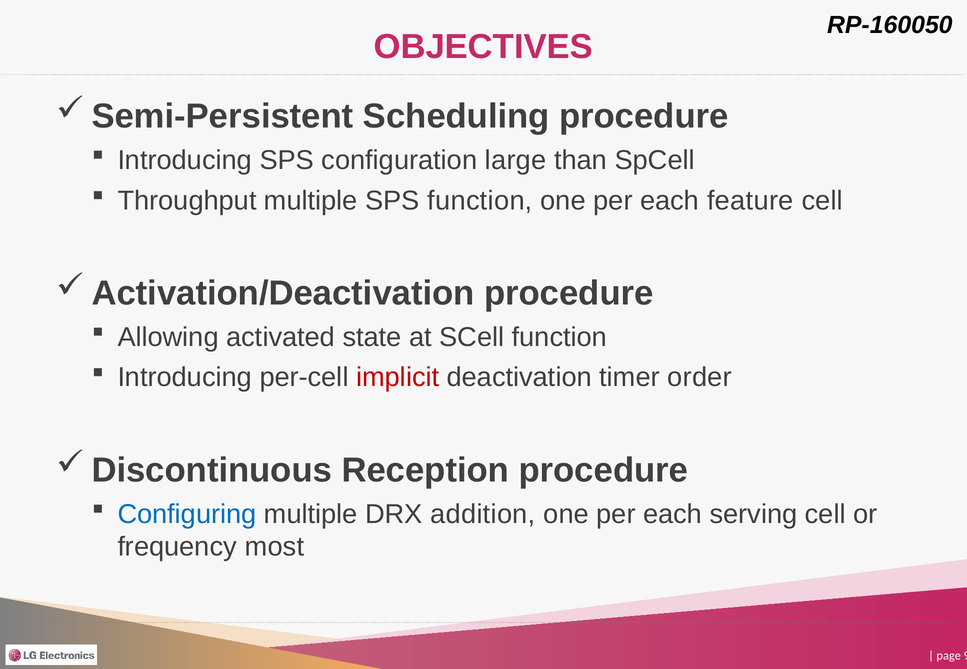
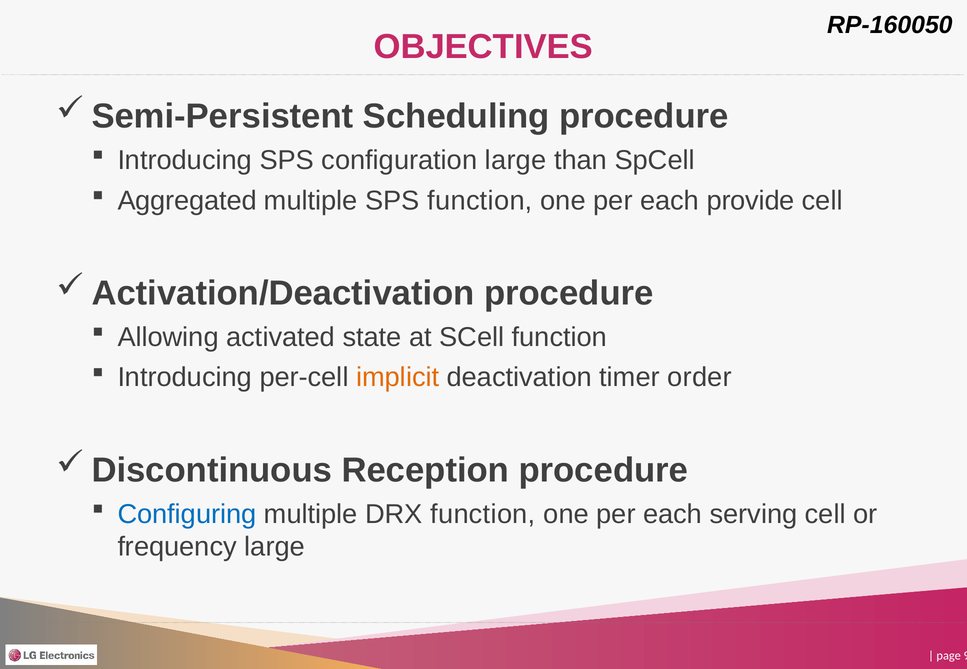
Throughput: Throughput -> Aggregated
feature: feature -> provide
implicit colour: red -> orange
DRX addition: addition -> function
frequency most: most -> large
